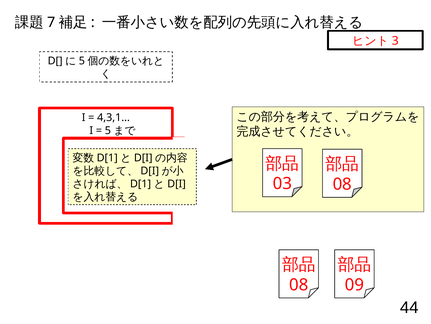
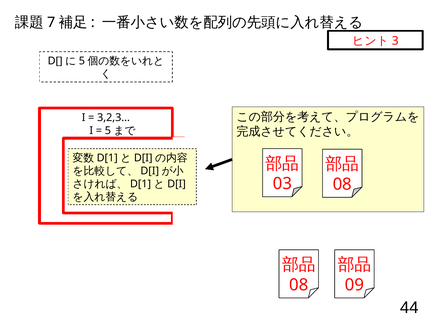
4,3,1…: 4,3,1… -> 3,2,3…
